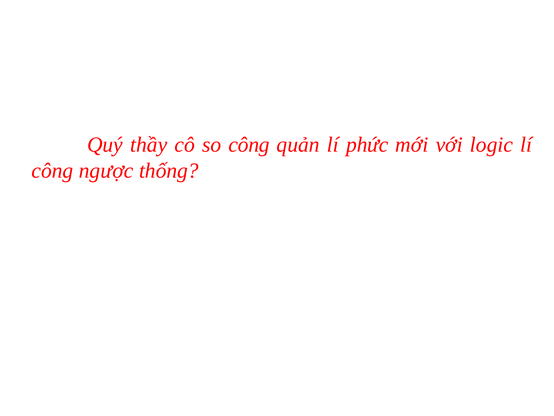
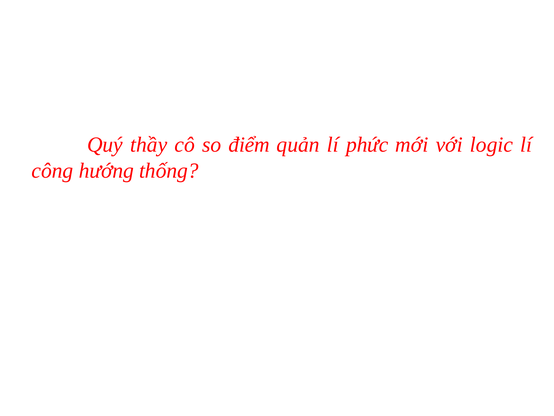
so công: công -> điểm
ngược: ngược -> hướng
